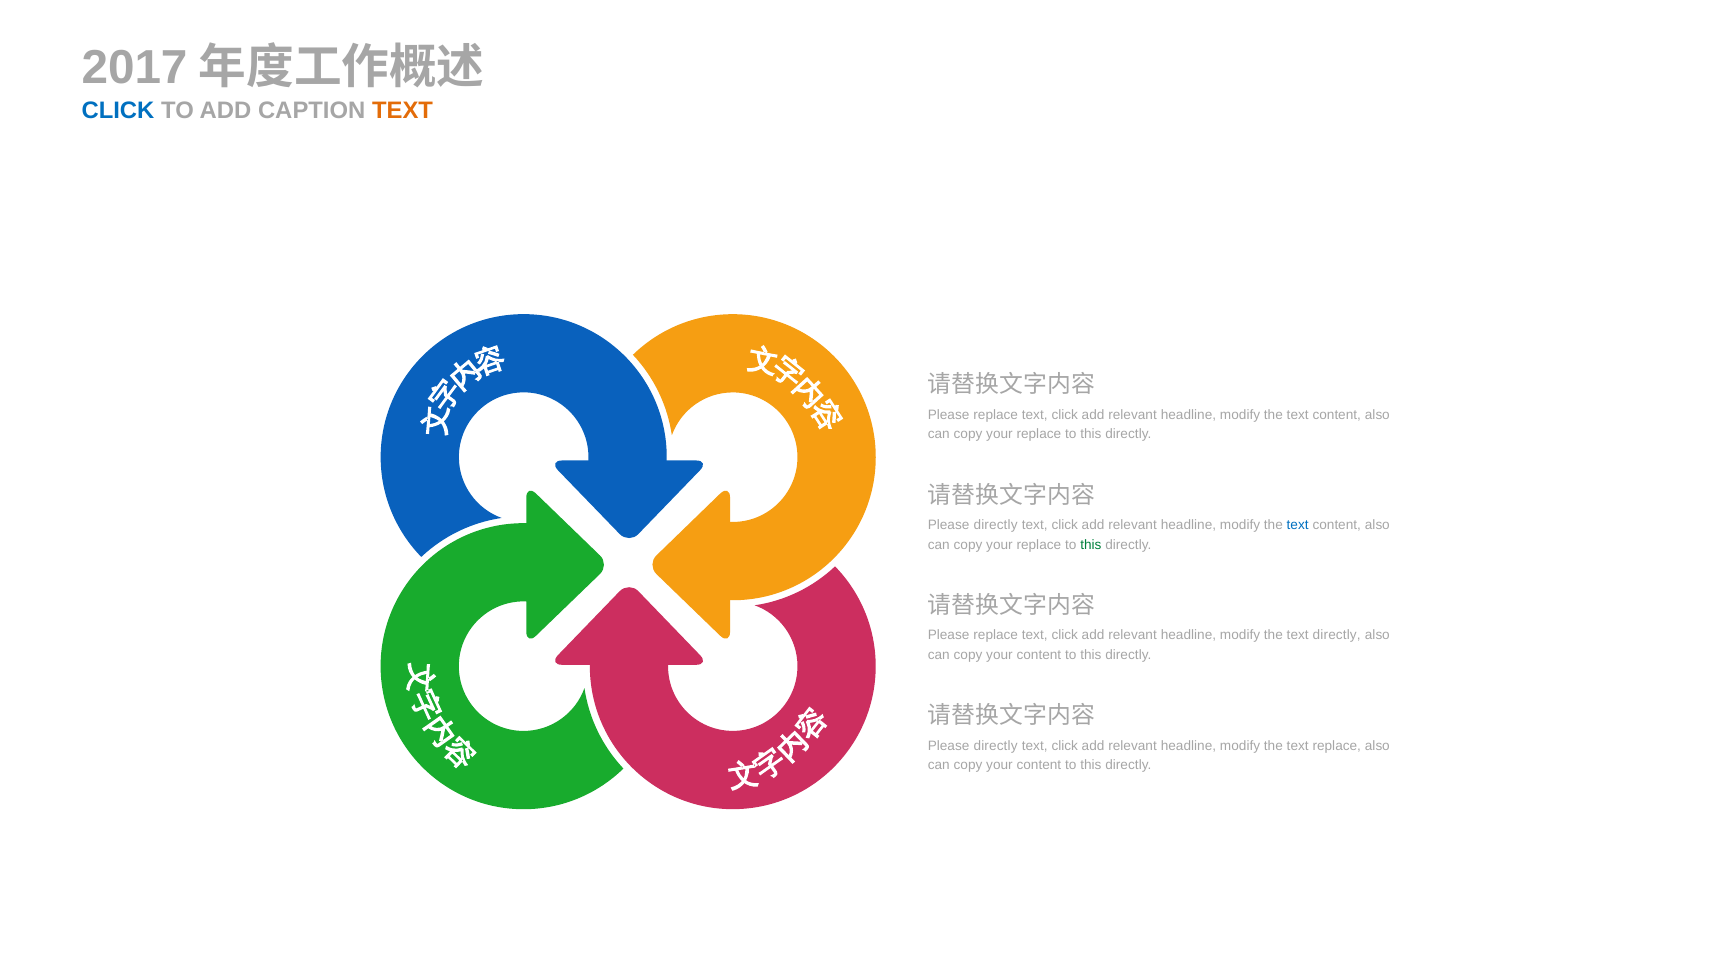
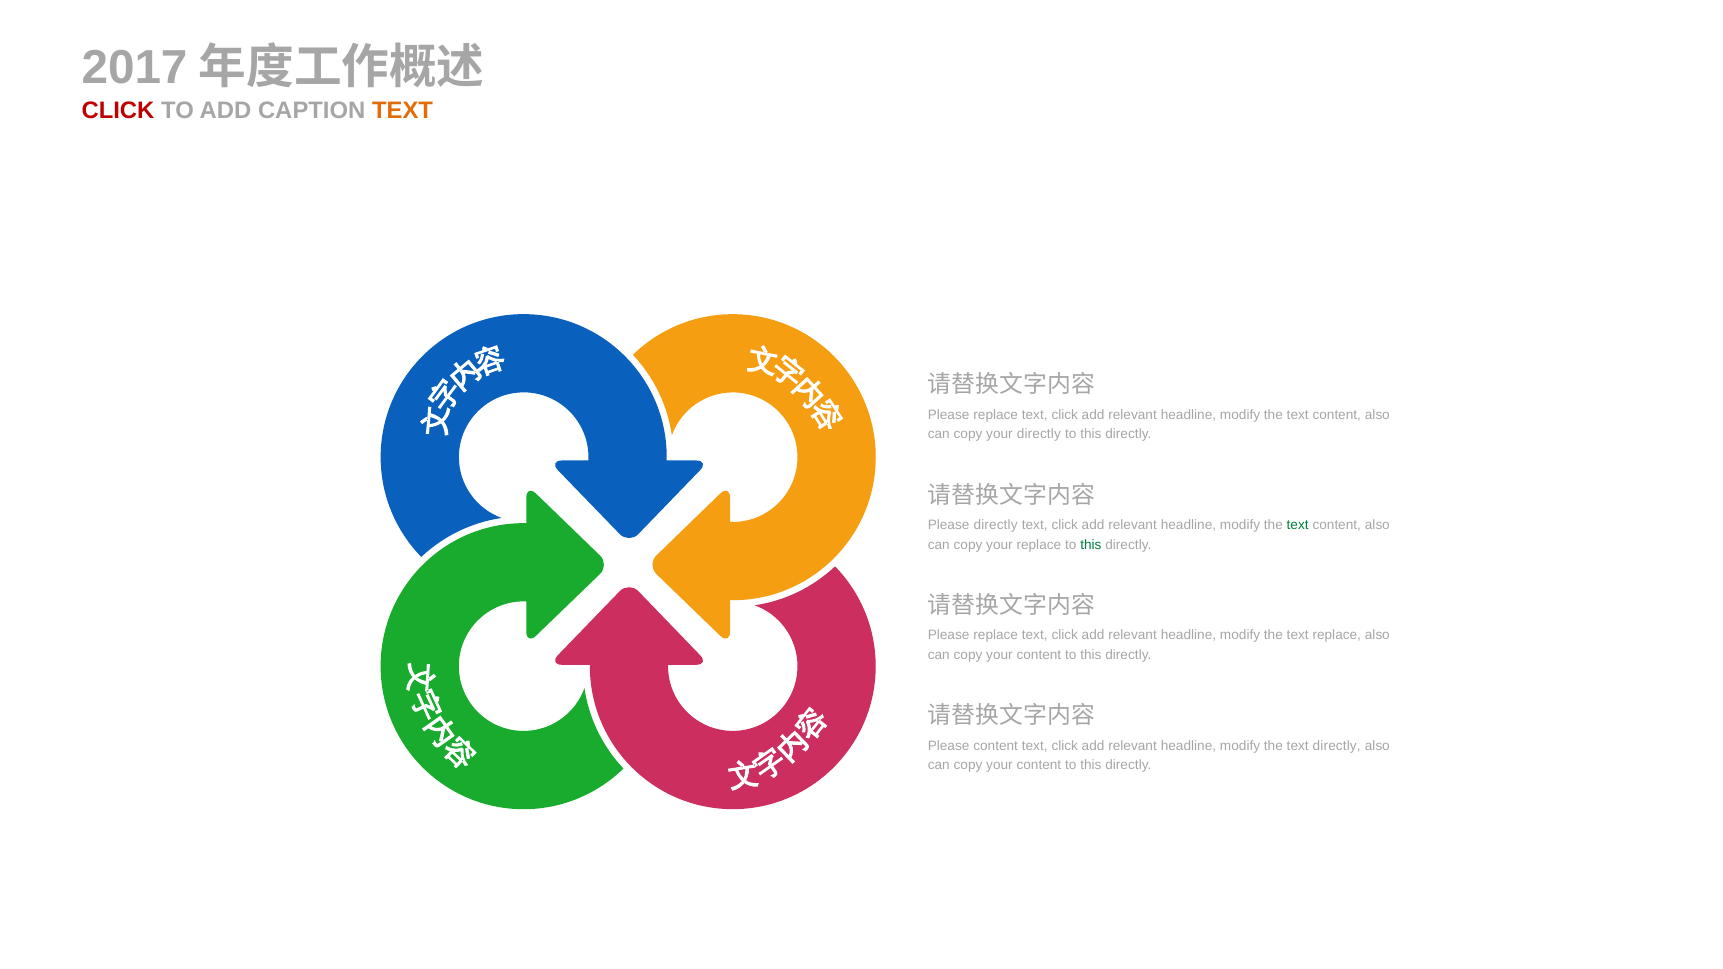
CLICK at (118, 110) colour: blue -> red
replace at (1039, 434): replace -> directly
text at (1298, 525) colour: blue -> green
text directly: directly -> replace
directly at (996, 746): directly -> content
text replace: replace -> directly
